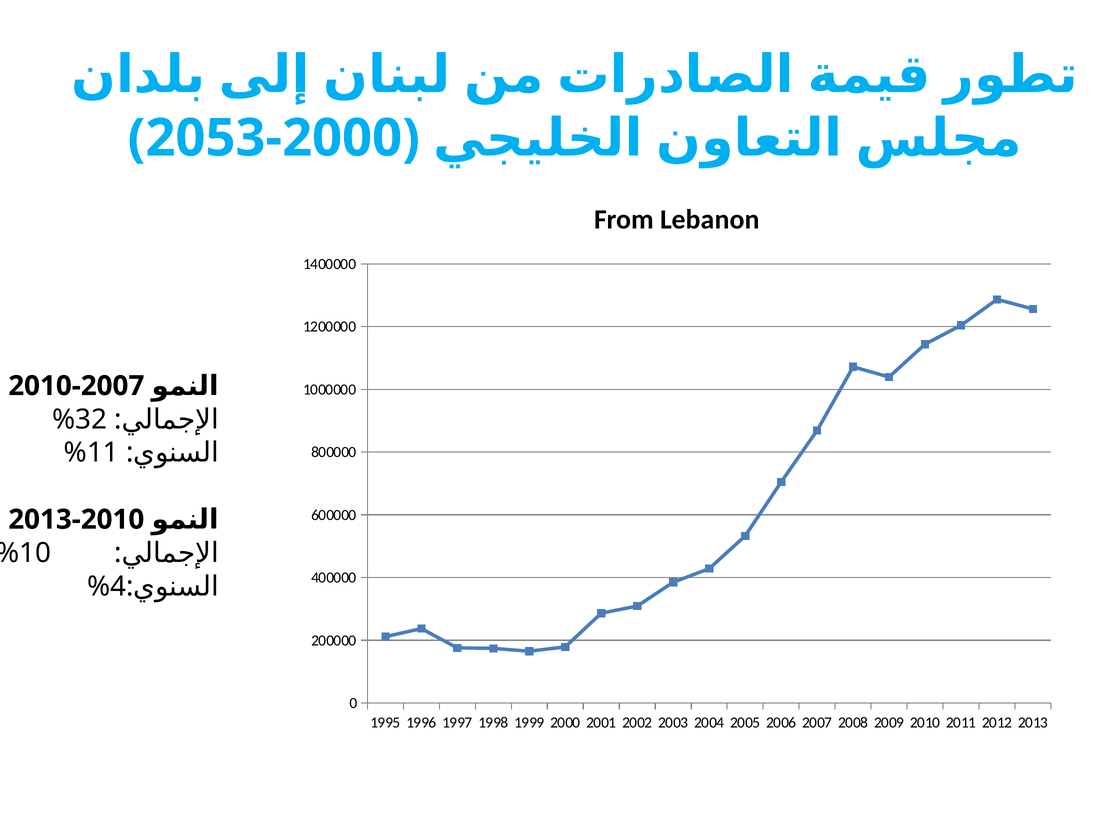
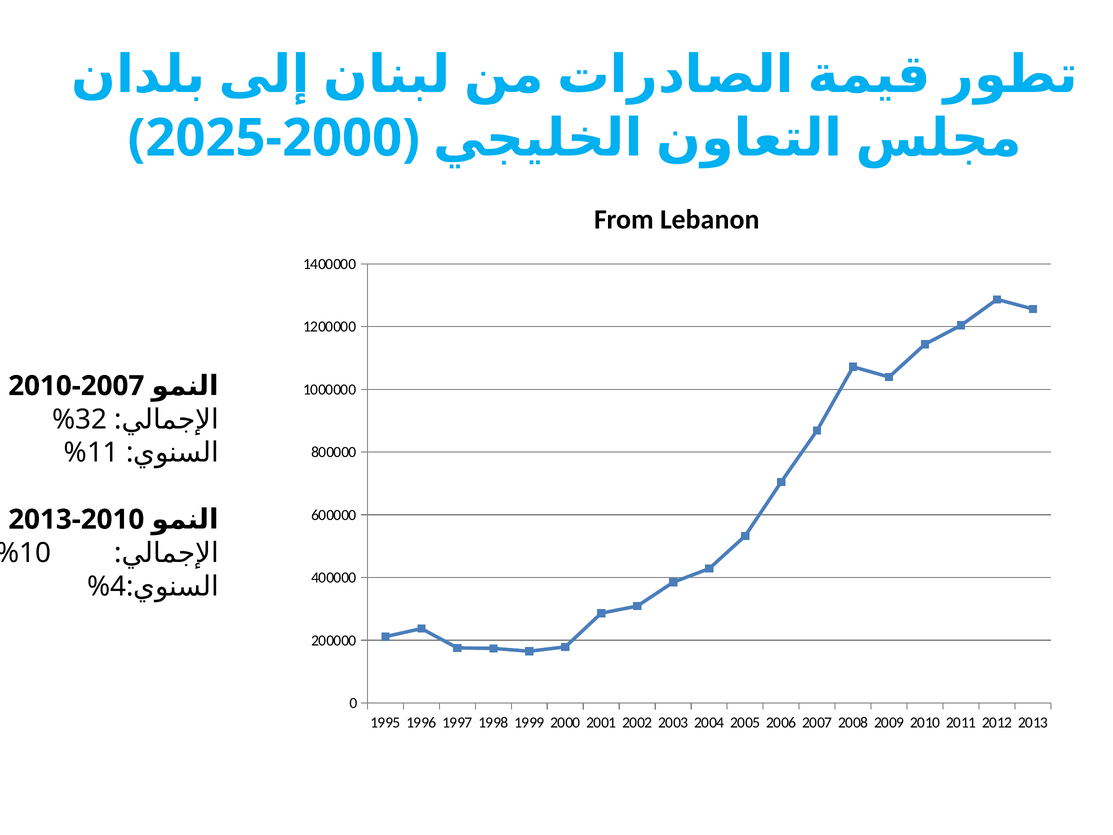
2053: 2053 -> 2025
